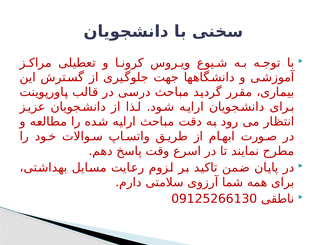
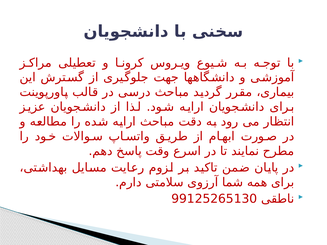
09125266130: 09125266130 -> 99125265130
